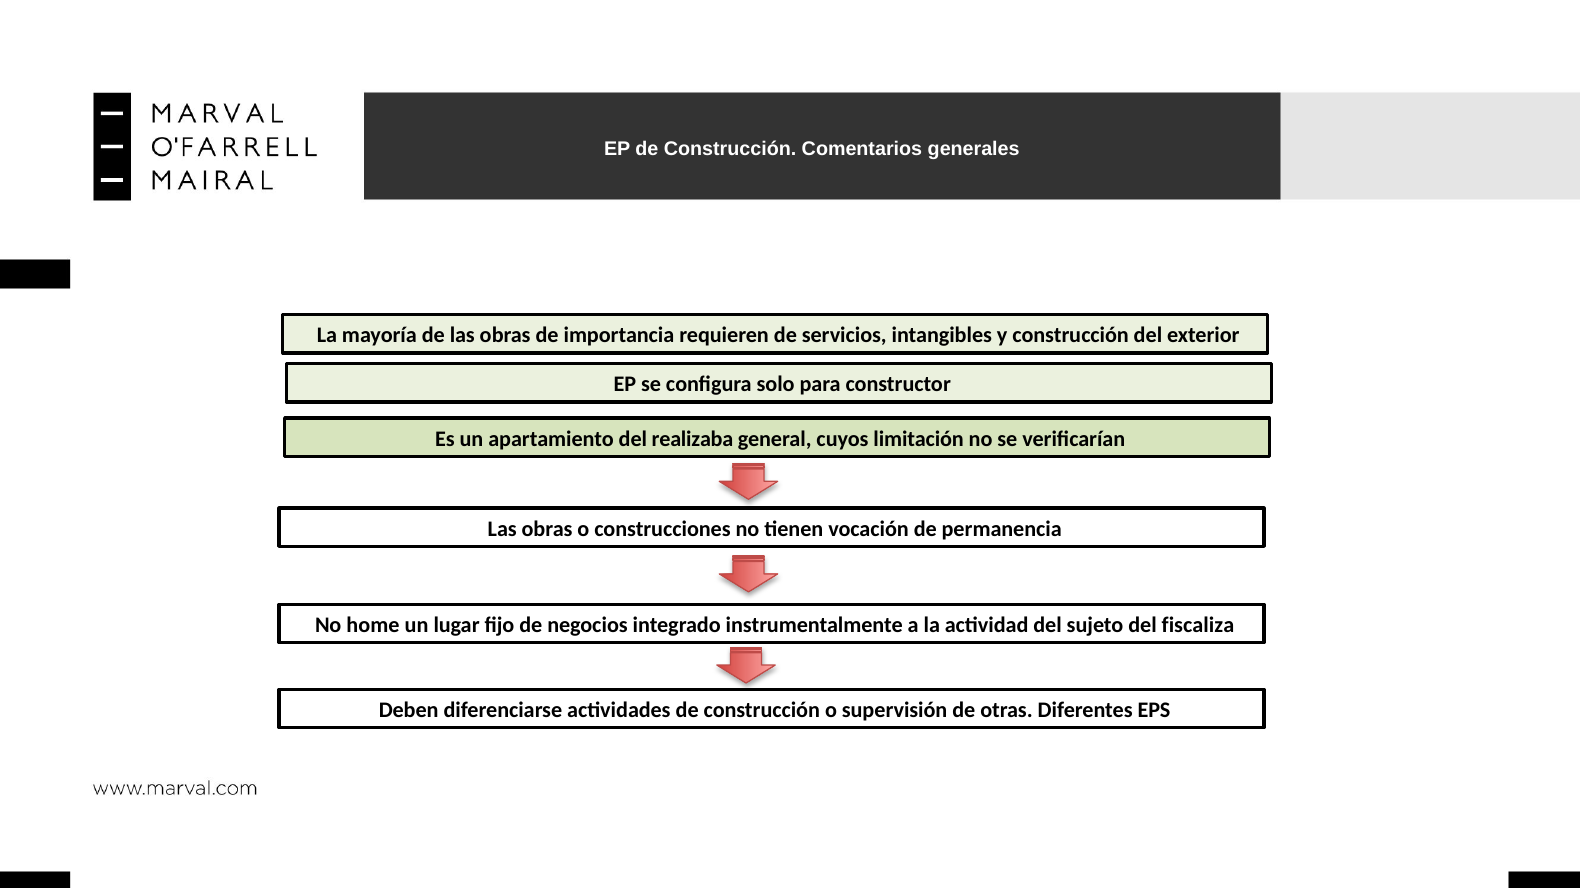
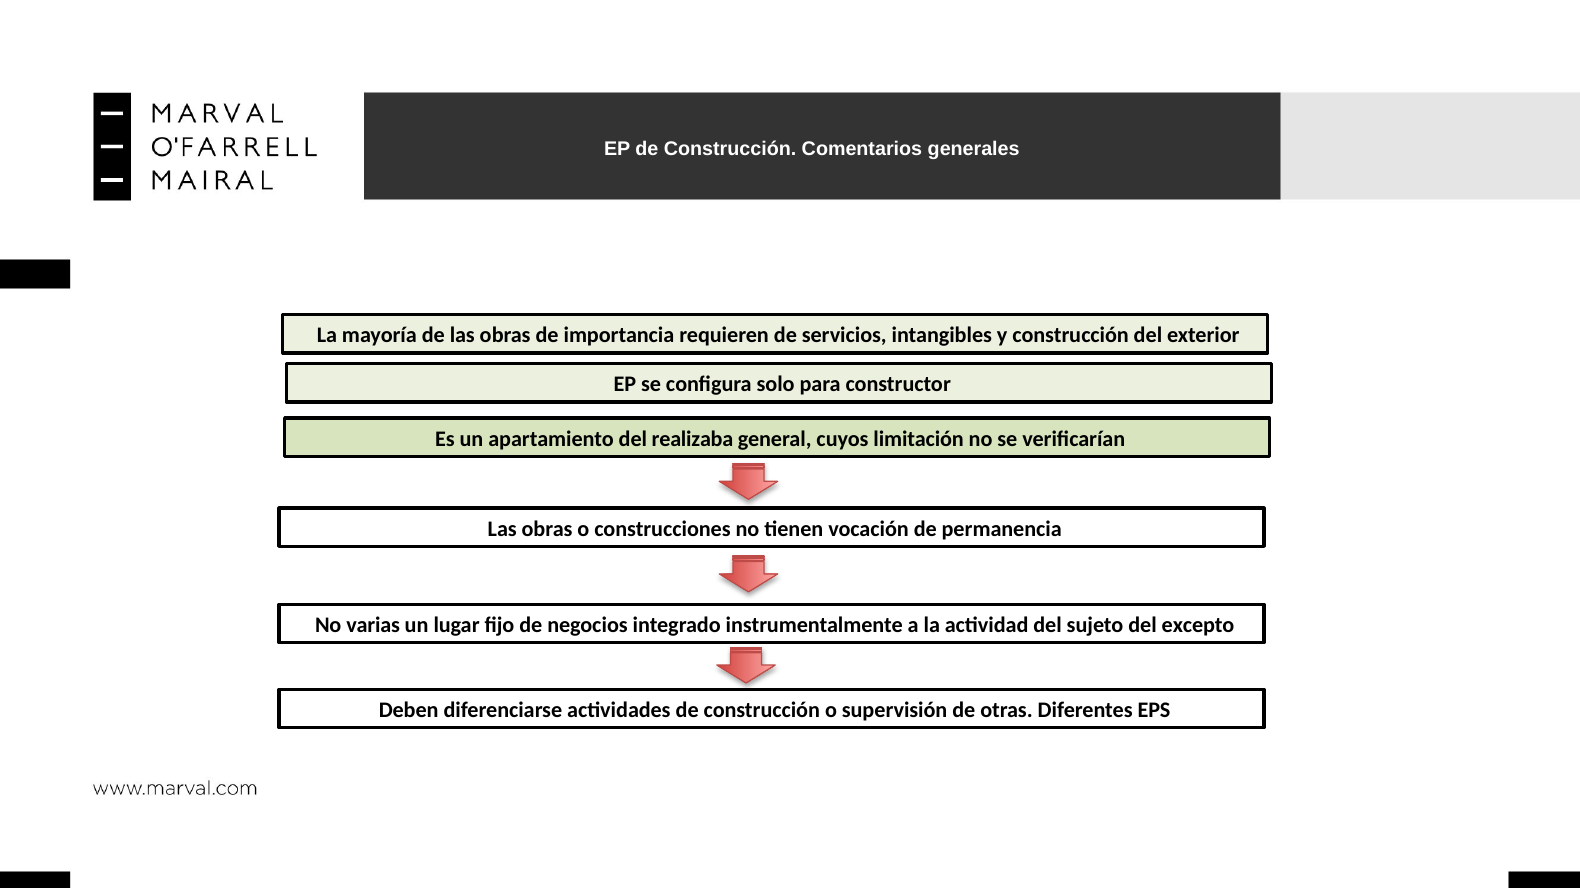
home: home -> varias
fiscaliza: fiscaliza -> excepto
